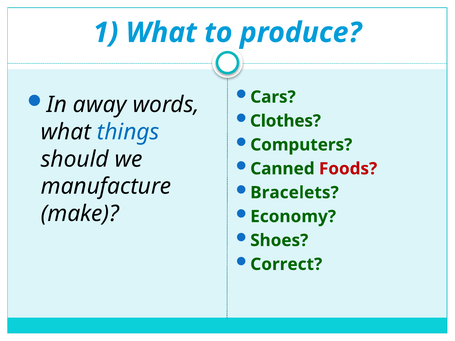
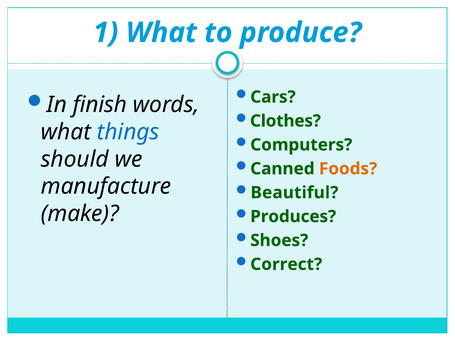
away: away -> finish
Foods colour: red -> orange
Bracelets: Bracelets -> Beautiful
Economy: Economy -> Produces
